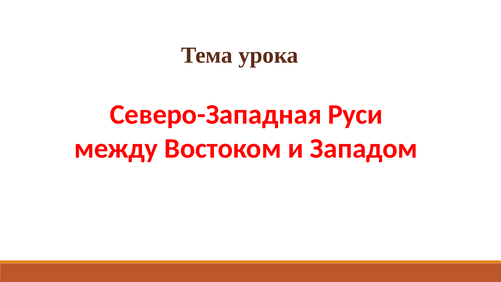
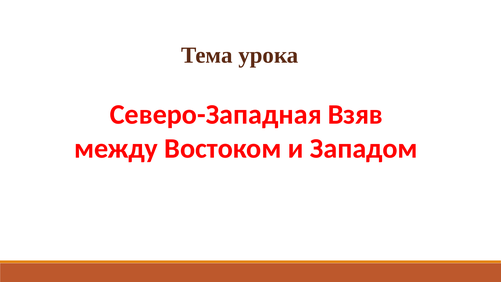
Руси: Руси -> Взяв
